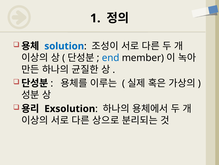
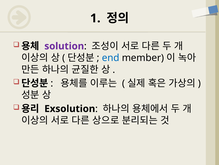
solution colour: blue -> purple
